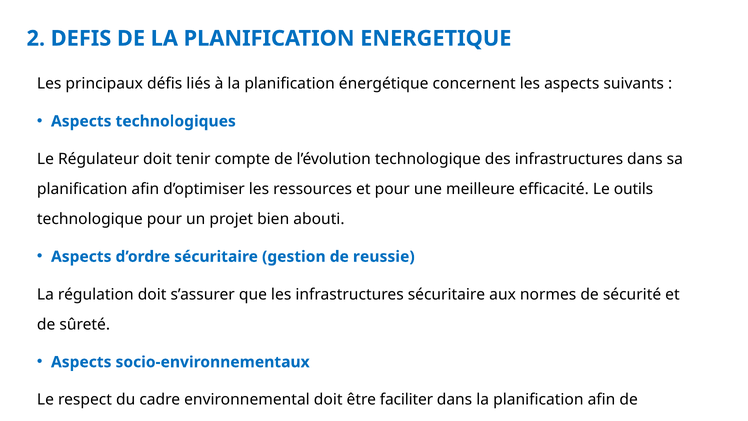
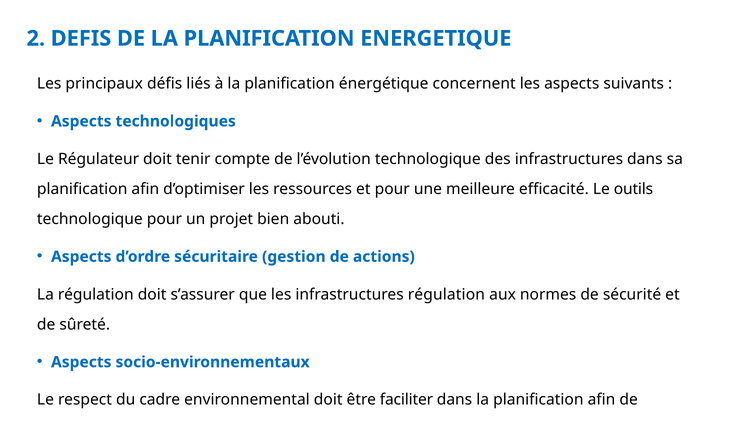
reussie: reussie -> actions
infrastructures sécuritaire: sécuritaire -> régulation
